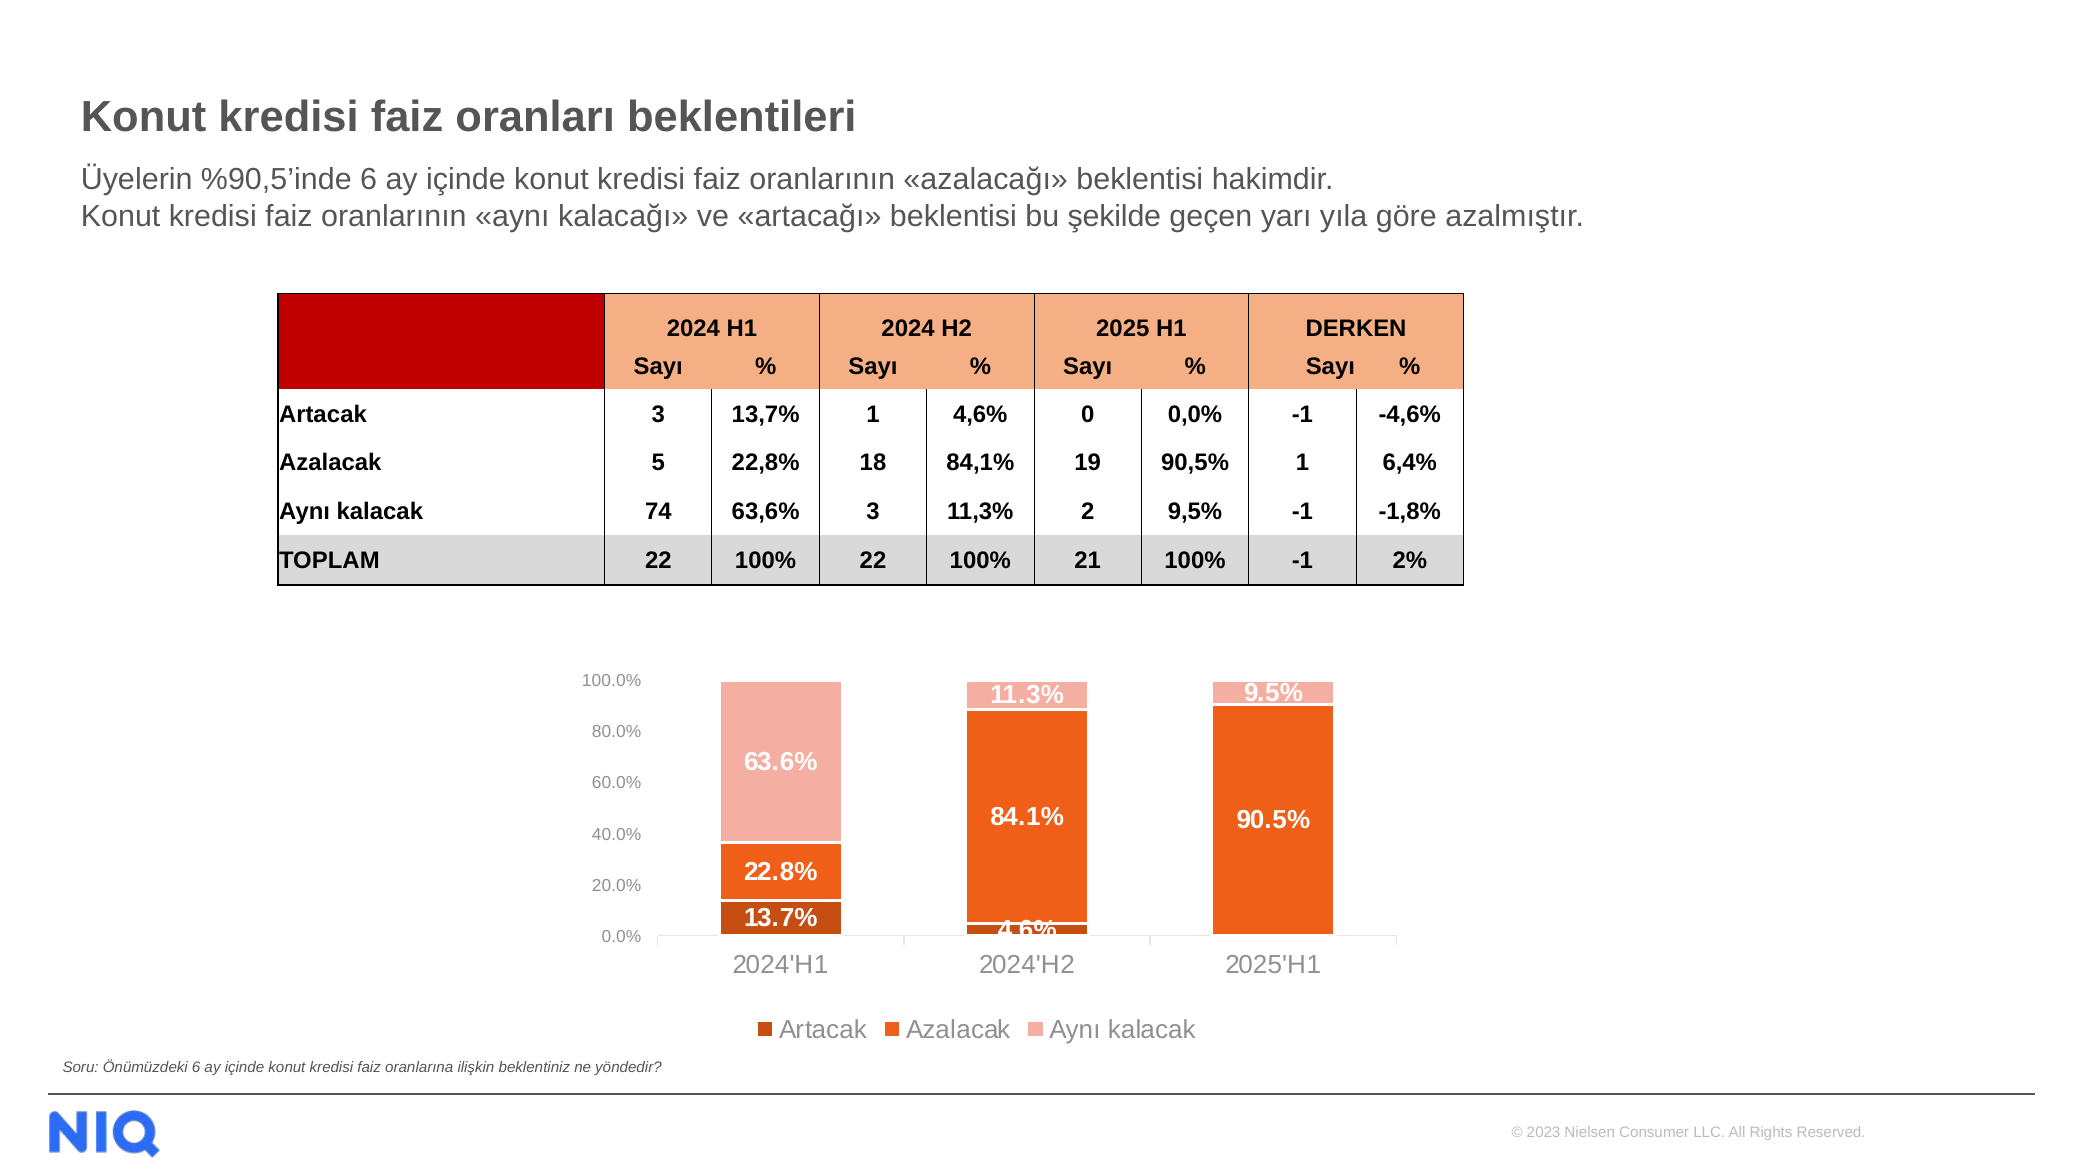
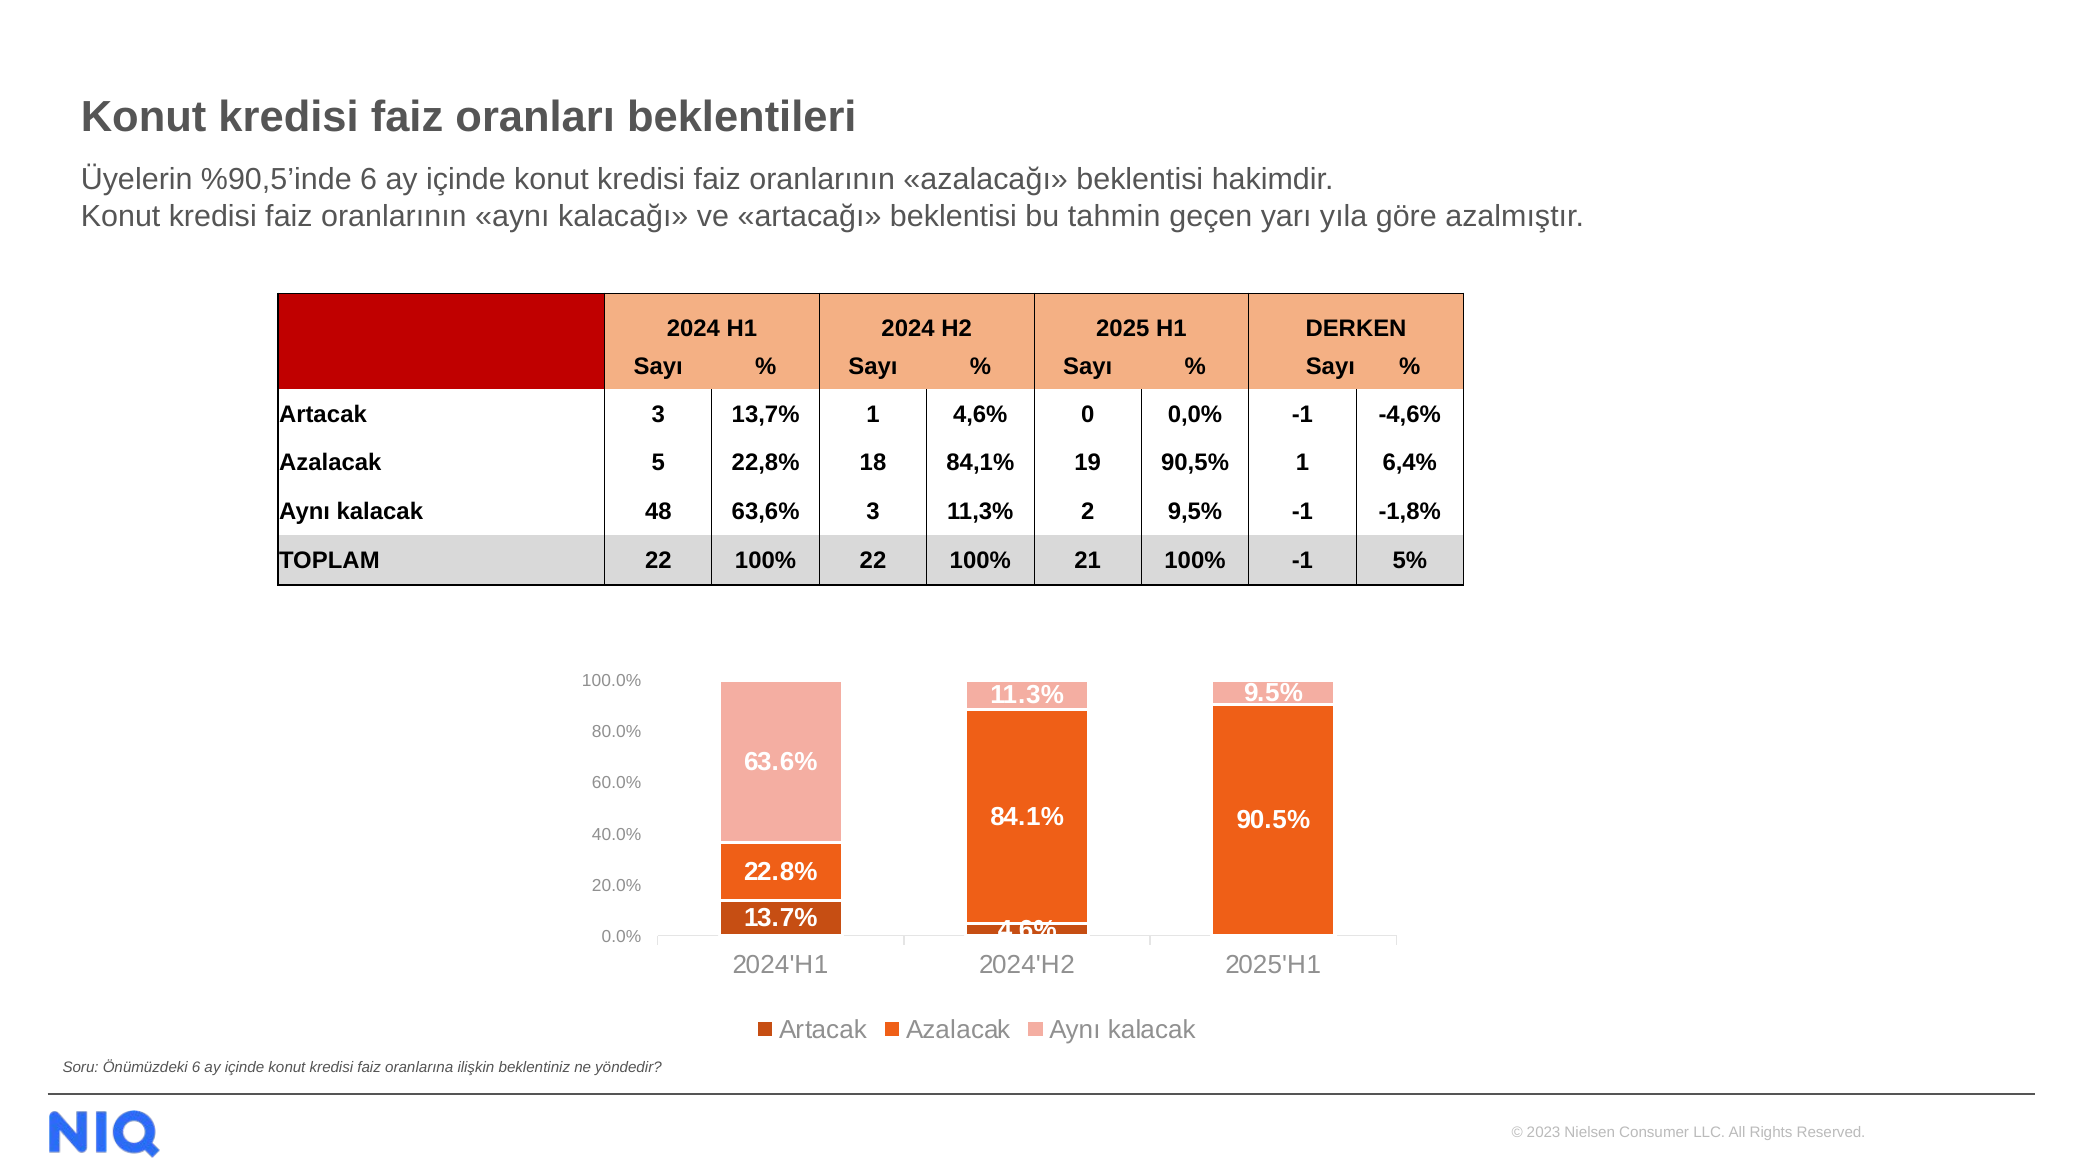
şekilde: şekilde -> tahmin
74: 74 -> 48
2%: 2% -> 5%
